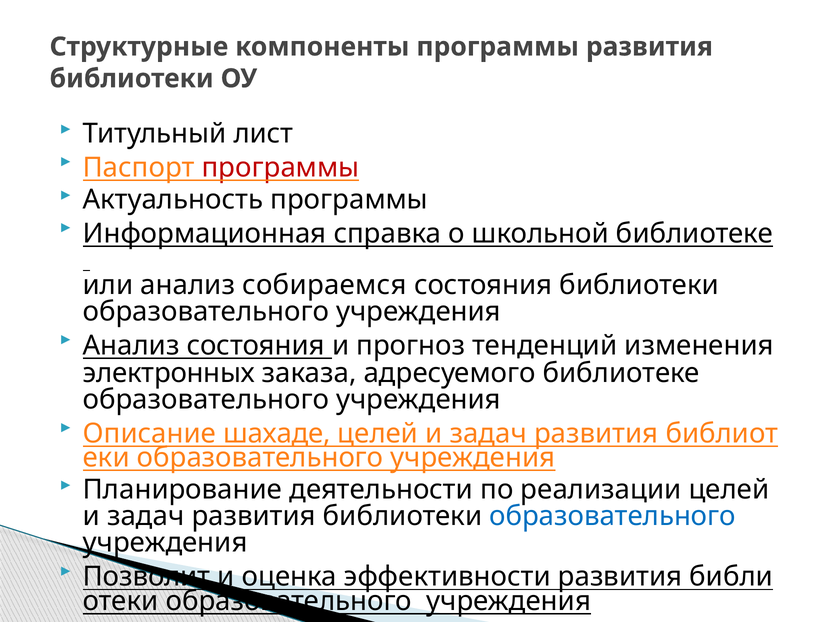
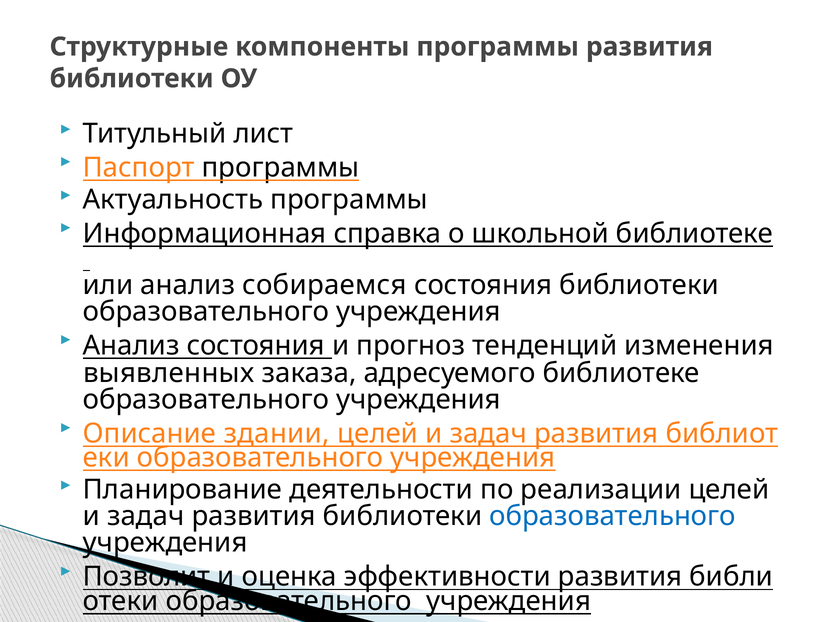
программы at (281, 168) colour: red -> black
электронных: электронных -> выявленных
шахаде: шахаде -> здании
